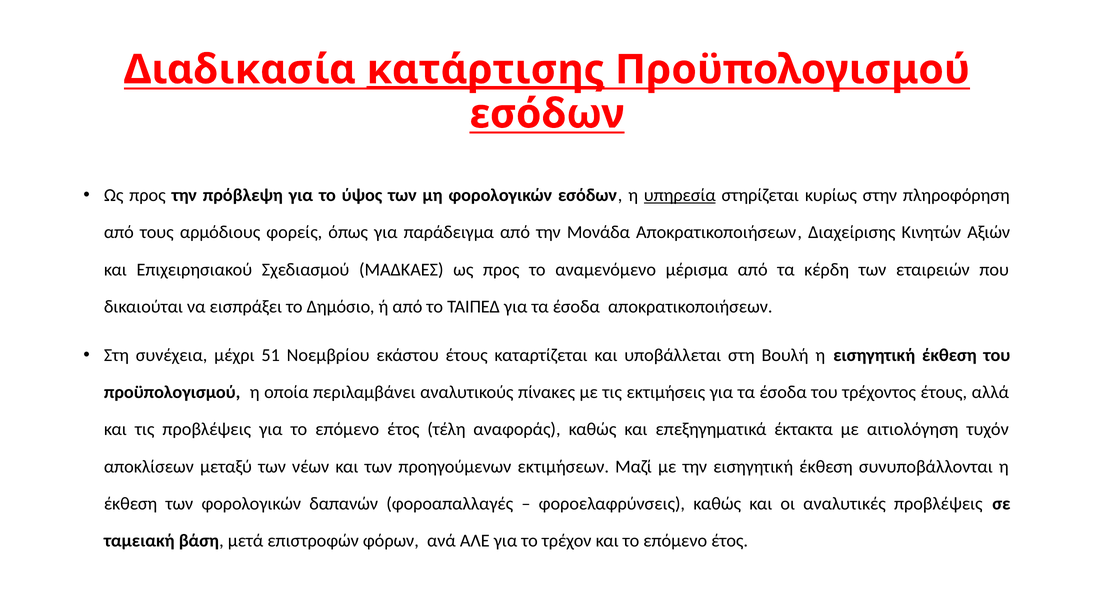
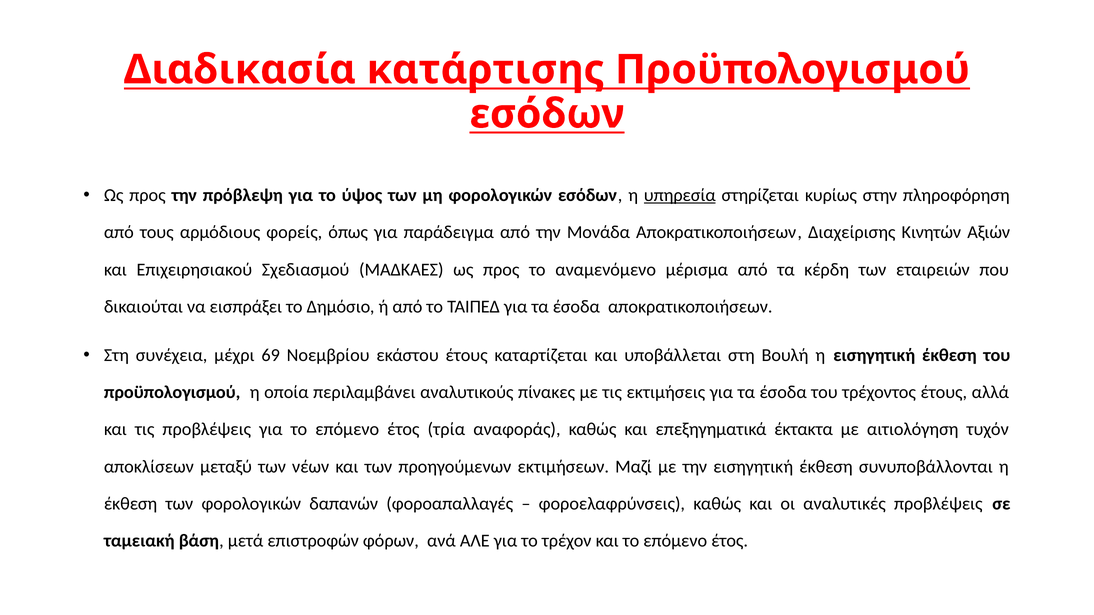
κατάρτισης underline: present -> none
51: 51 -> 69
τέλη: τέλη -> τρία
